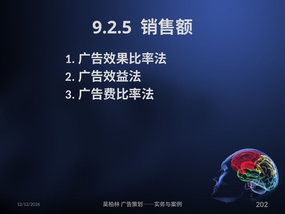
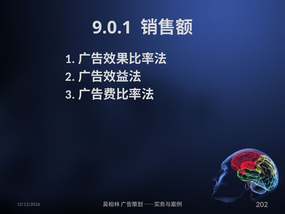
9.2.5: 9.2.5 -> 9.0.1
